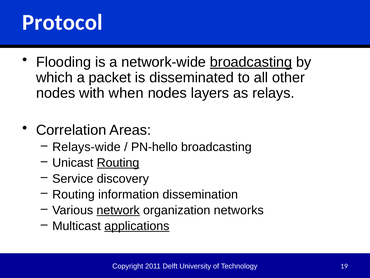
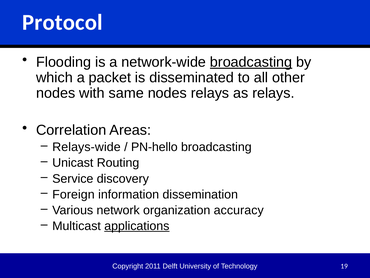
when: when -> same
nodes layers: layers -> relays
Routing at (118, 163) underline: present -> none
Routing at (73, 194): Routing -> Foreign
network underline: present -> none
networks: networks -> accuracy
